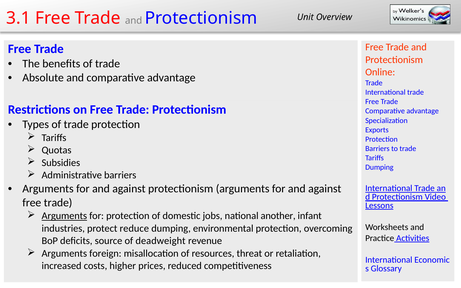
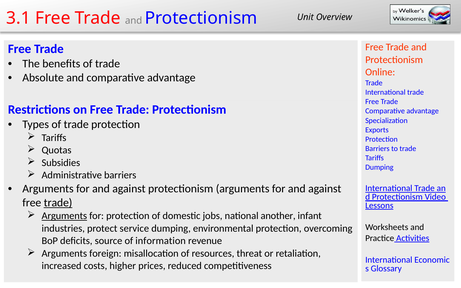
trade at (58, 203) underline: none -> present
reduce: reduce -> service
deadweight: deadweight -> information
